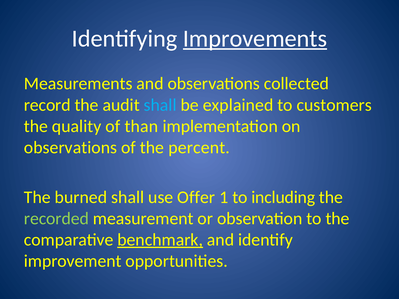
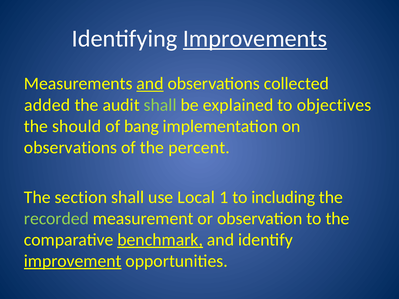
and at (150, 84) underline: none -> present
record: record -> added
shall at (160, 105) colour: light blue -> light green
customers: customers -> objectives
quality: quality -> should
than: than -> bang
burned: burned -> section
Offer: Offer -> Local
improvement underline: none -> present
